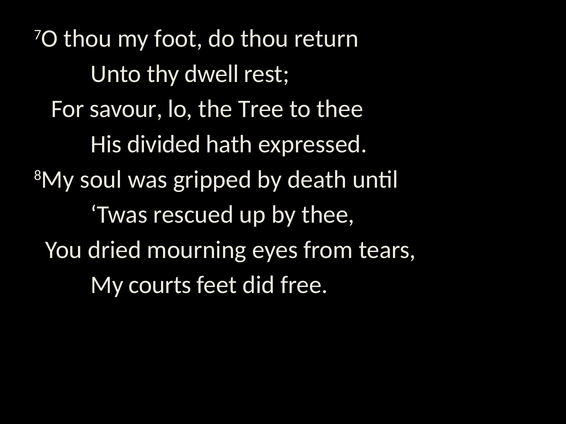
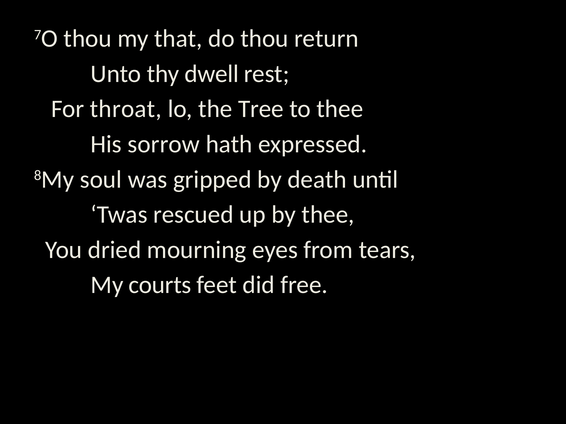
foot: foot -> that
savour: savour -> throat
divided: divided -> sorrow
